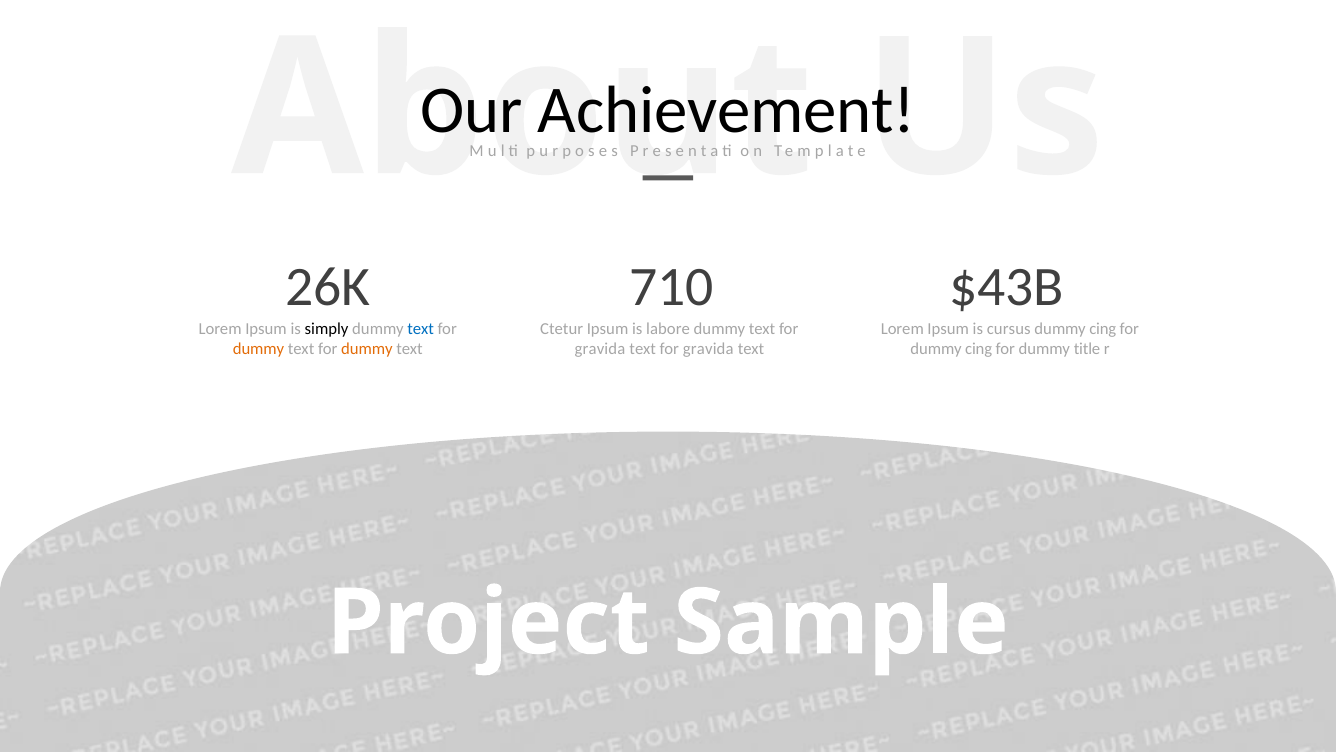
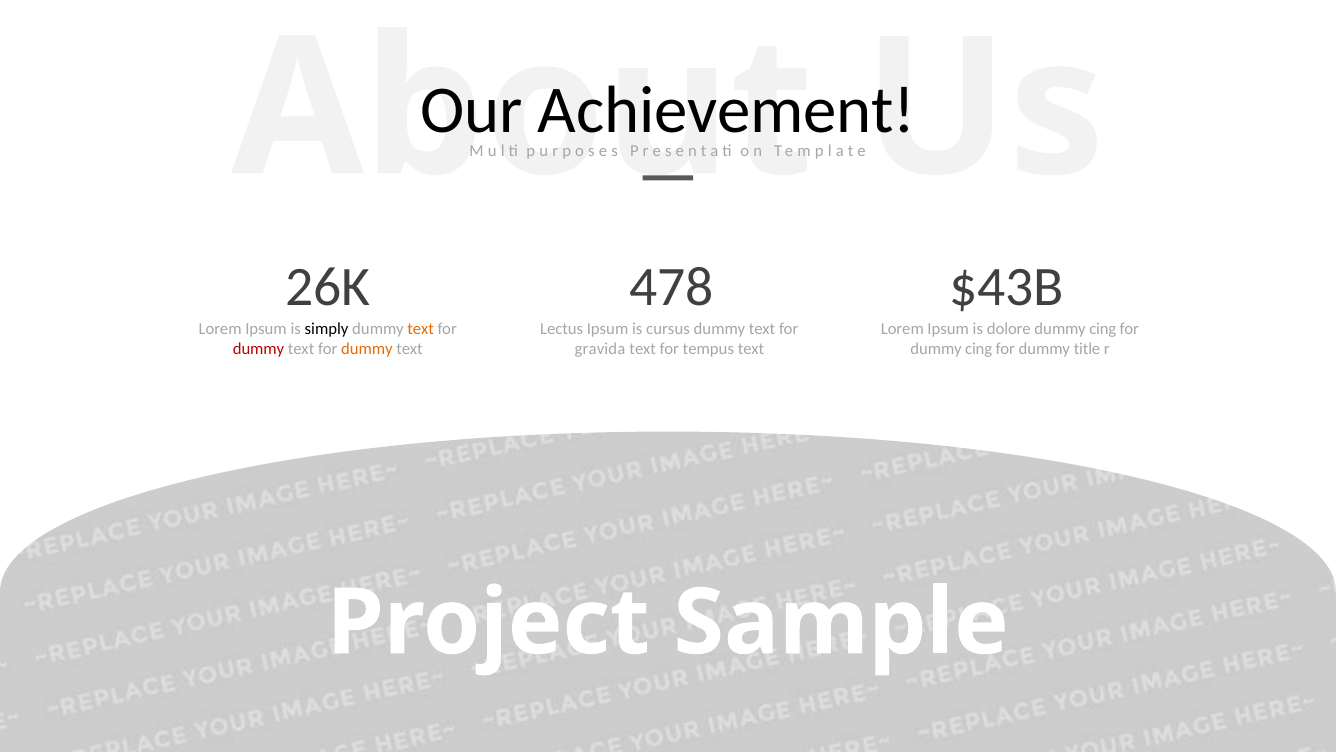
710: 710 -> 478
text at (421, 329) colour: blue -> orange
Ctetur: Ctetur -> Lectus
labore: labore -> cursus
cursus: cursus -> dolore
dummy at (259, 349) colour: orange -> red
gravida at (708, 349): gravida -> tempus
